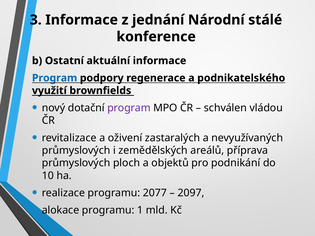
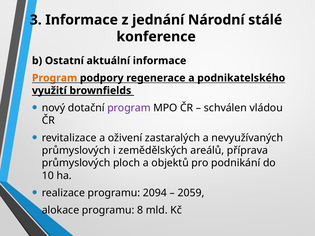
Program at (55, 78) colour: blue -> orange
2077: 2077 -> 2094
2097: 2097 -> 2059
1: 1 -> 8
